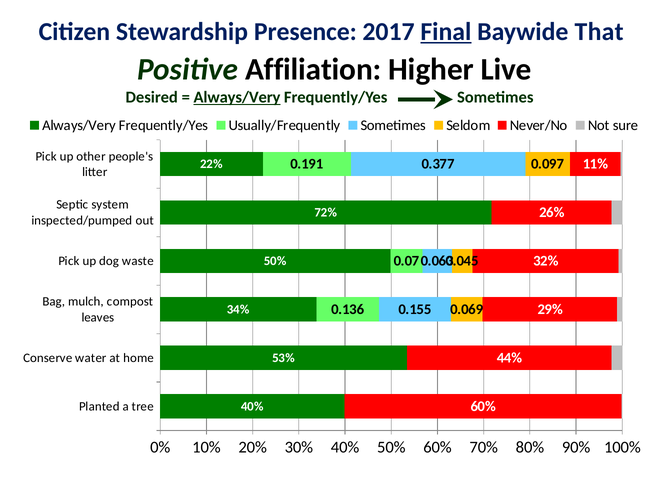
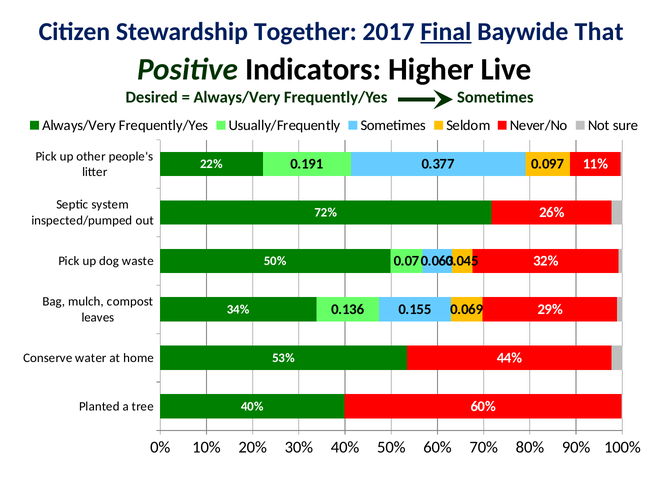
Presence: Presence -> Together
Affiliation: Affiliation -> Indicators
Always/Very at (237, 97) underline: present -> none
